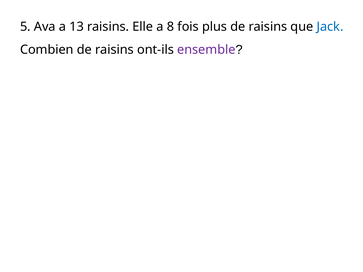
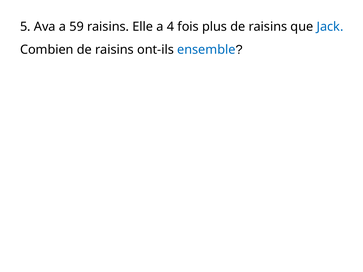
13: 13 -> 59
8: 8 -> 4
ensemble colour: purple -> blue
